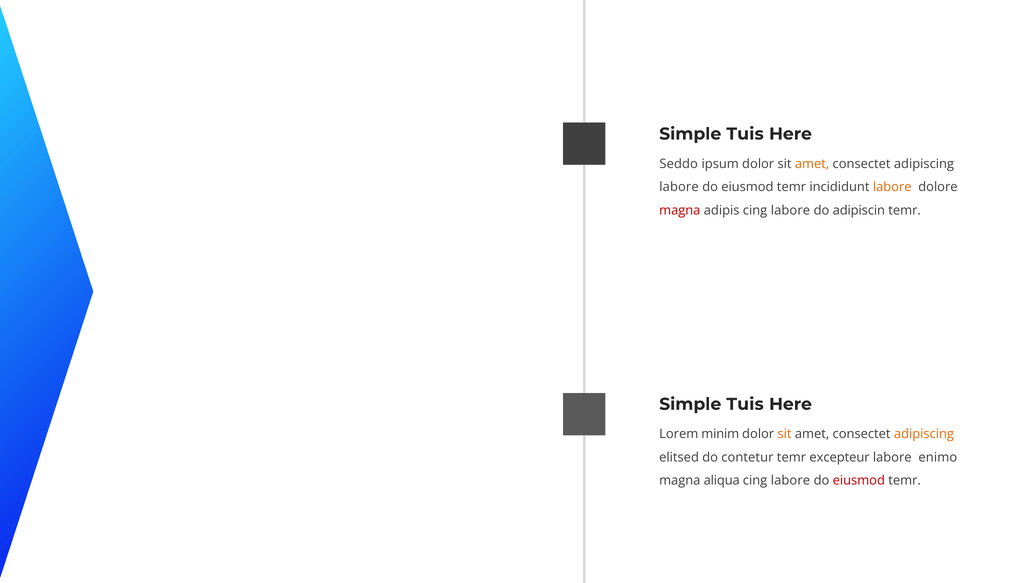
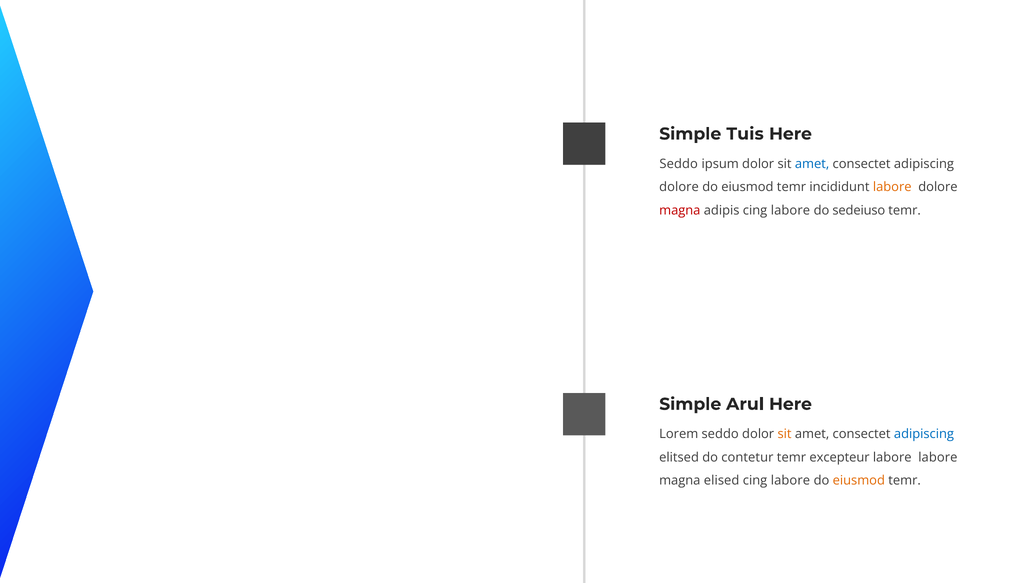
amet at (812, 164) colour: orange -> blue
labore at (679, 187): labore -> dolore
adipiscin: adipiscin -> sedeiuso
Tuis at (745, 404): Tuis -> Arul
Lorem minim: minim -> seddo
adipiscing at (924, 434) colour: orange -> blue
labore enimo: enimo -> labore
aliqua: aliqua -> elised
eiusmod at (859, 480) colour: red -> orange
